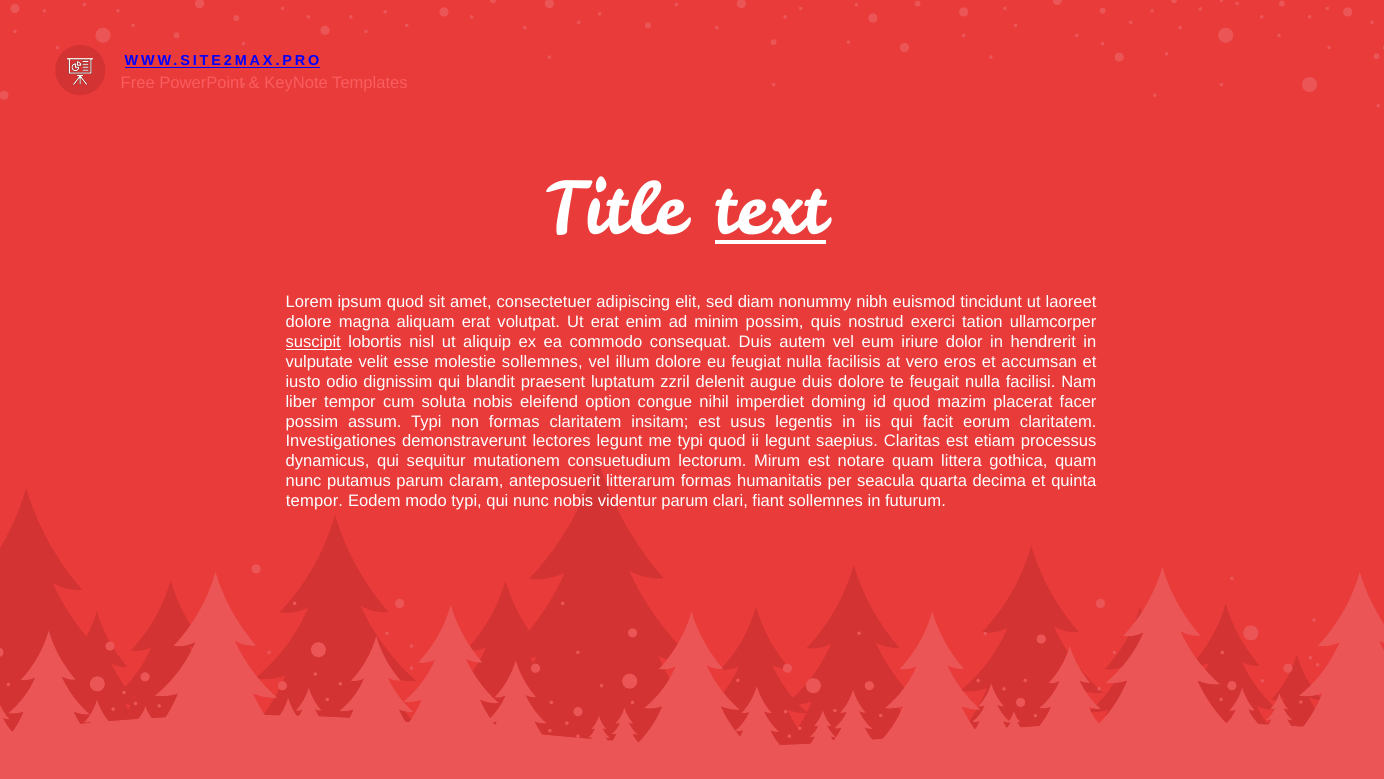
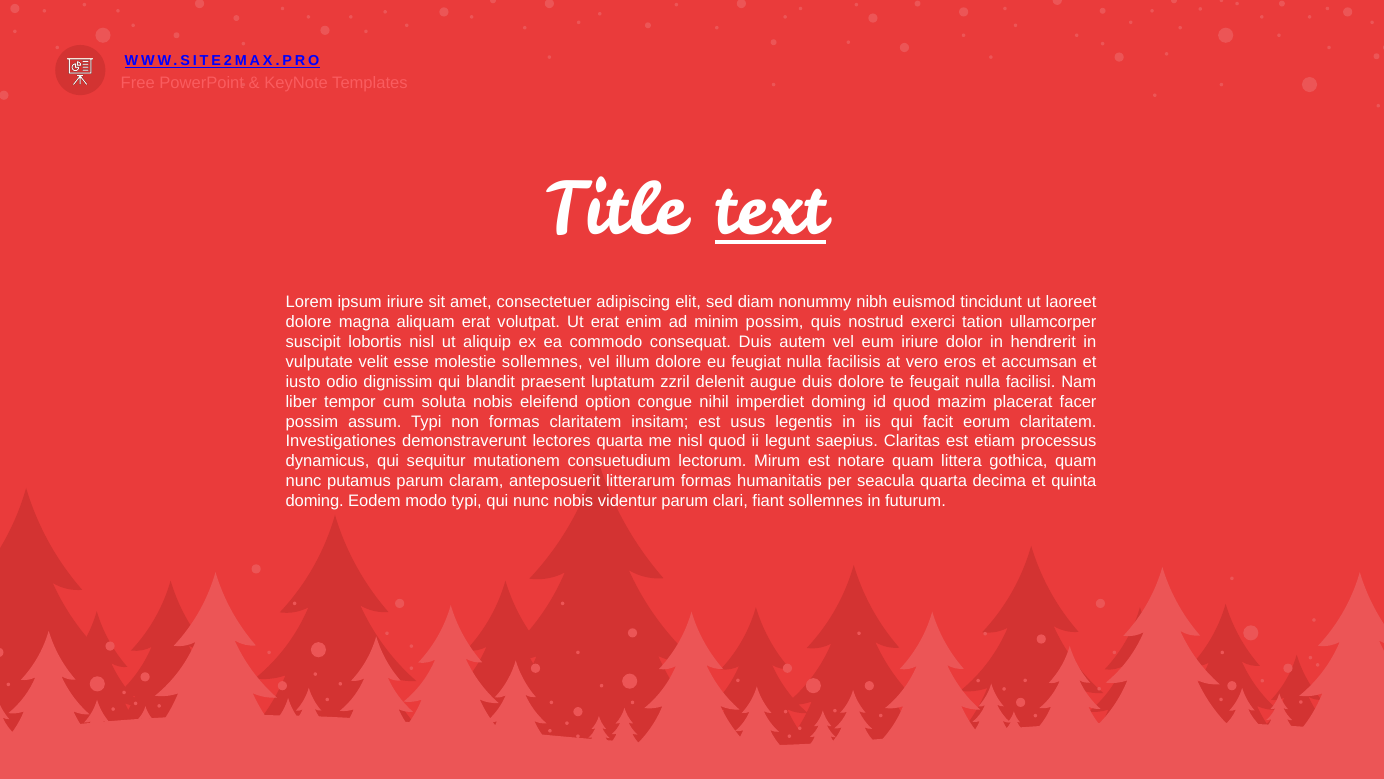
ipsum quod: quod -> iriure
suscipit underline: present -> none
lectores legunt: legunt -> quarta
me typi: typi -> nisl
tempor at (314, 501): tempor -> doming
